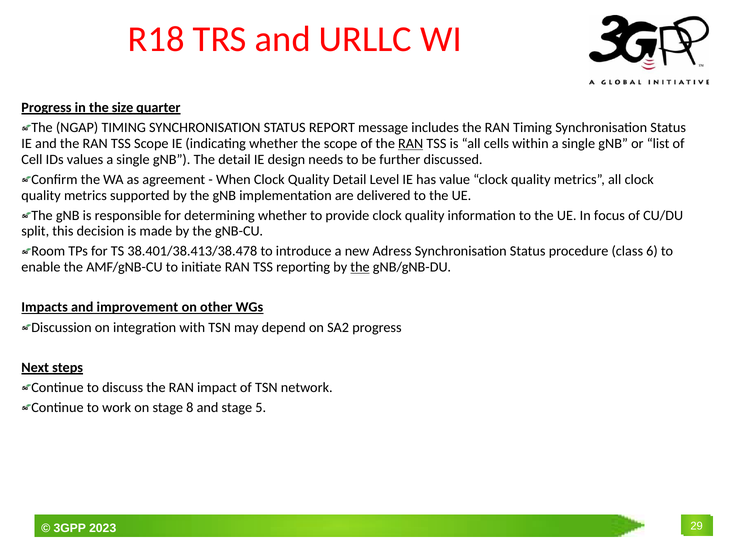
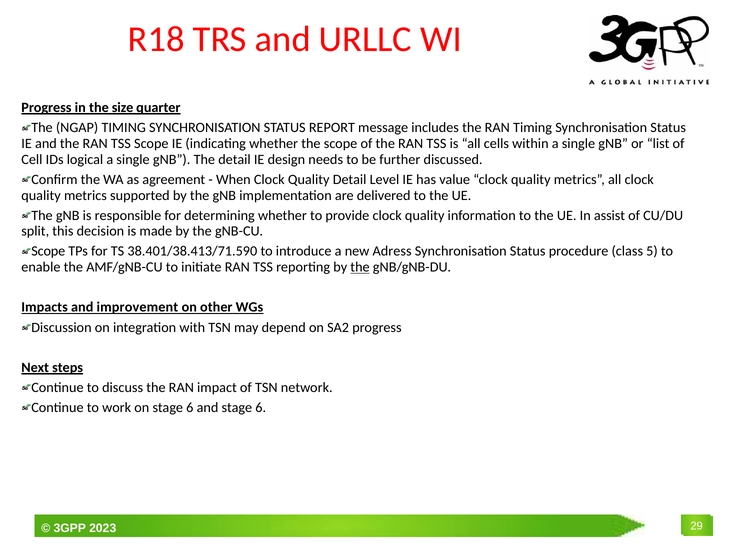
RAN at (411, 144) underline: present -> none
values: values -> logical
focus: focus -> assist
Room at (48, 252): Room -> Scope
38.401/38.413/38.478: 38.401/38.413/38.478 -> 38.401/38.413/71.590
6: 6 -> 5
on stage 8: 8 -> 6
and stage 5: 5 -> 6
